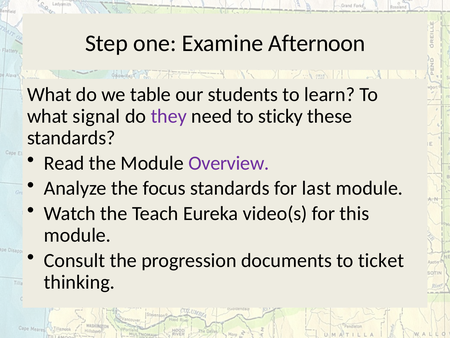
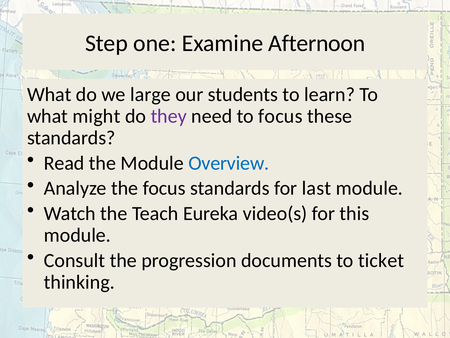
table: table -> large
signal: signal -> might
to sticky: sticky -> focus
Overview colour: purple -> blue
